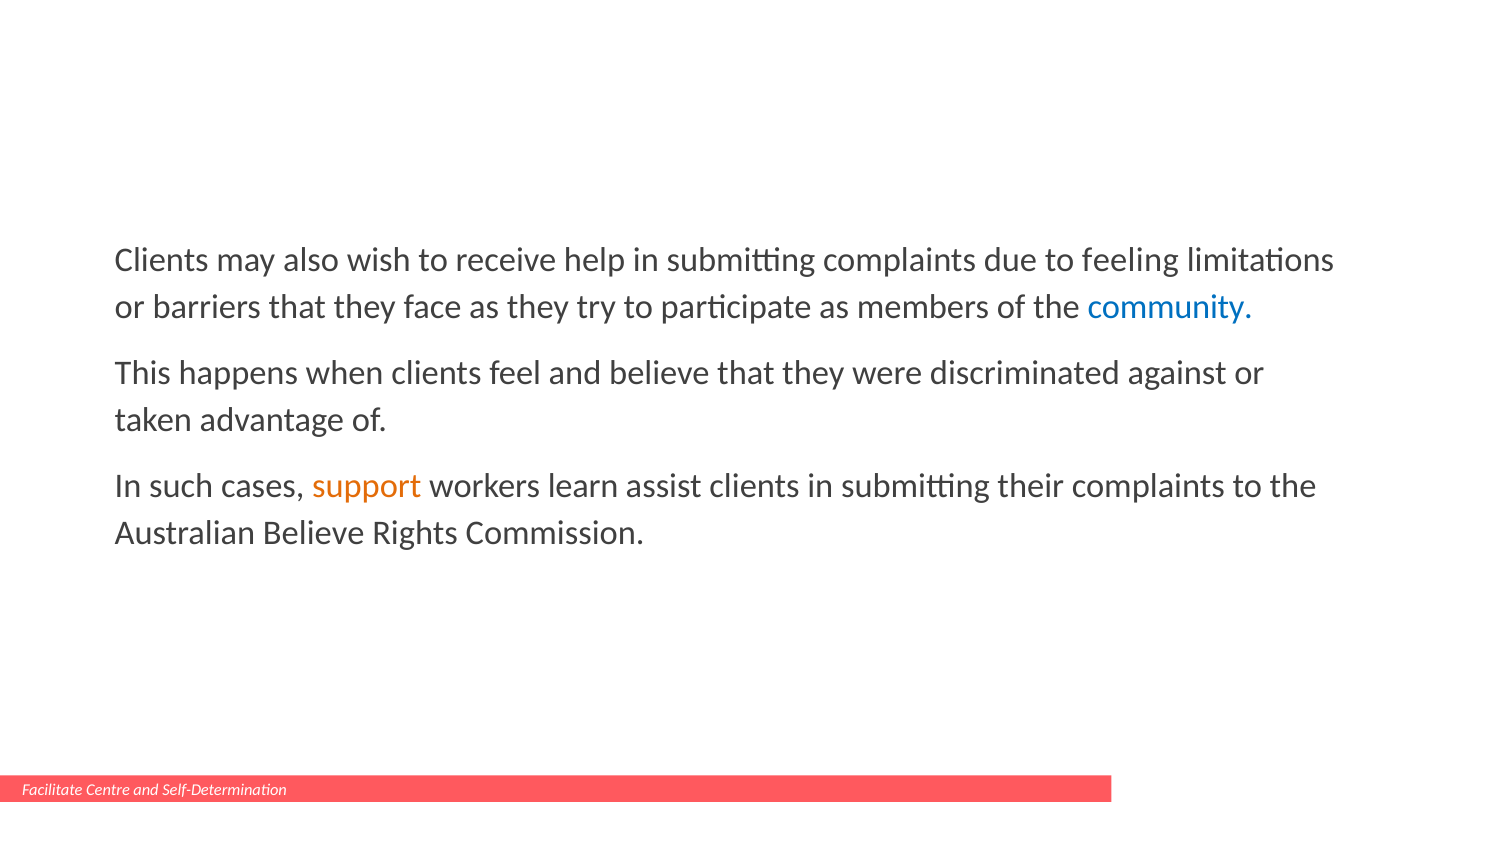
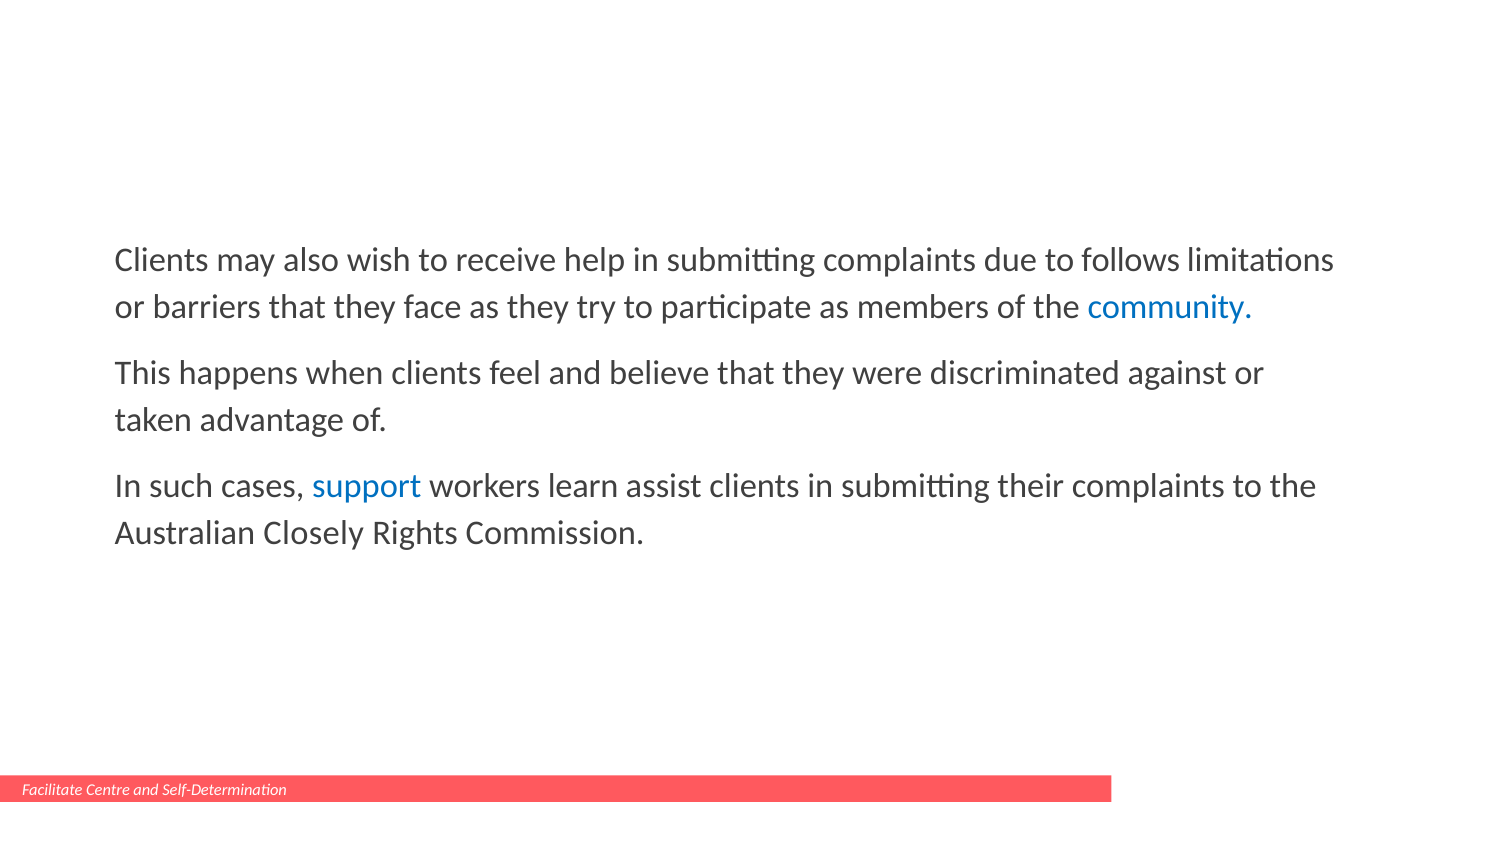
feeling: feeling -> follows
support colour: orange -> blue
Australian Believe: Believe -> Closely
